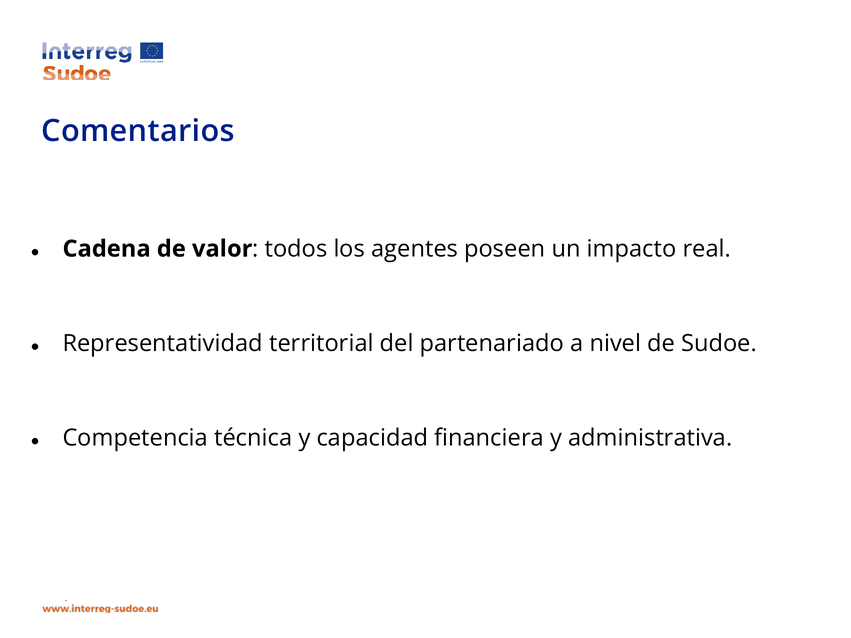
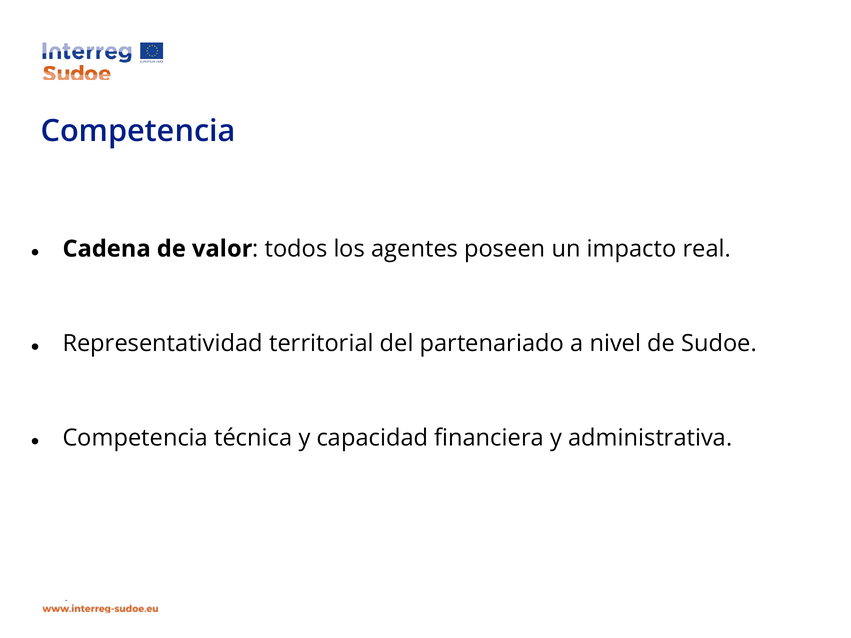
Comentarios at (138, 131): Comentarios -> Competencia
